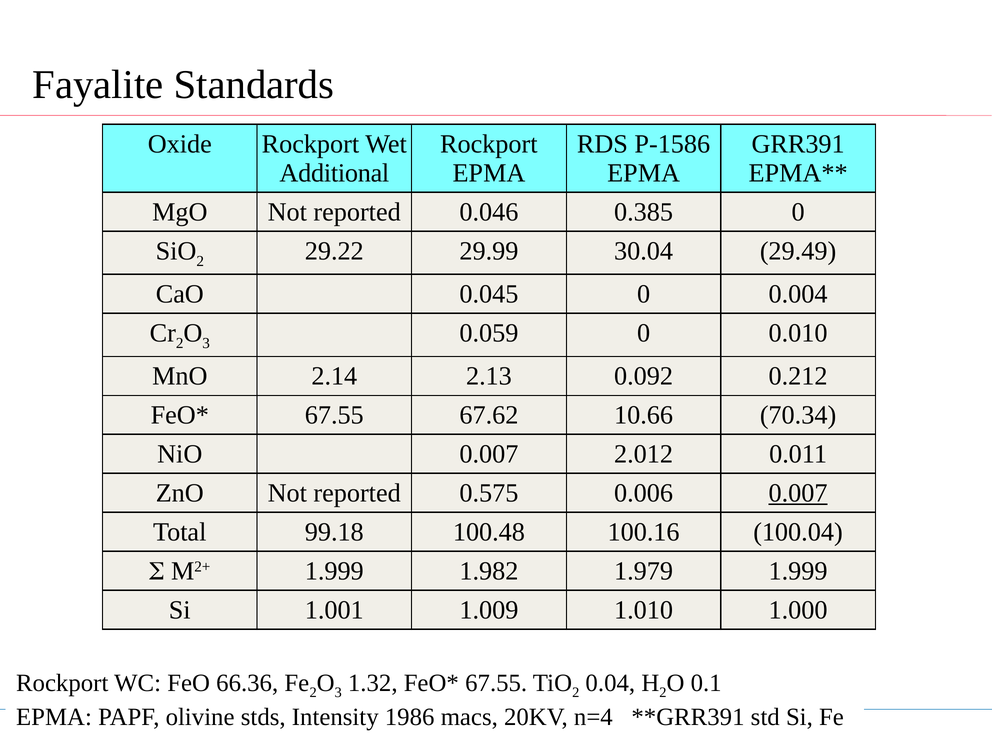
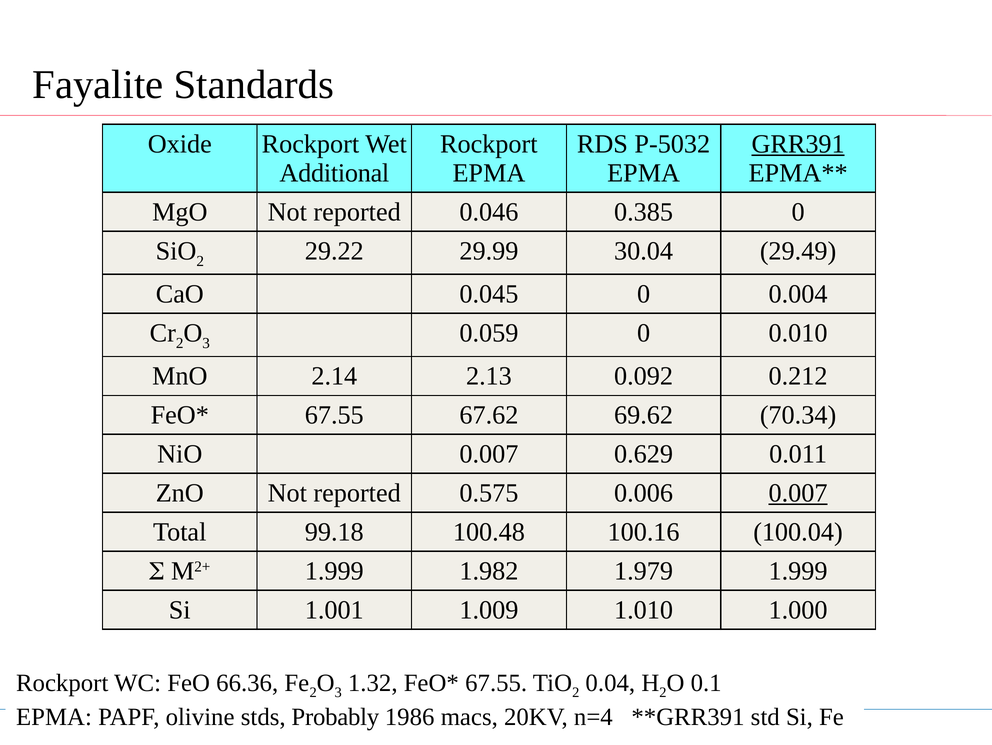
P-1586: P-1586 -> P-5032
GRR391 underline: none -> present
10.66: 10.66 -> 69.62
2.012: 2.012 -> 0.629
Intensity: Intensity -> Probably
